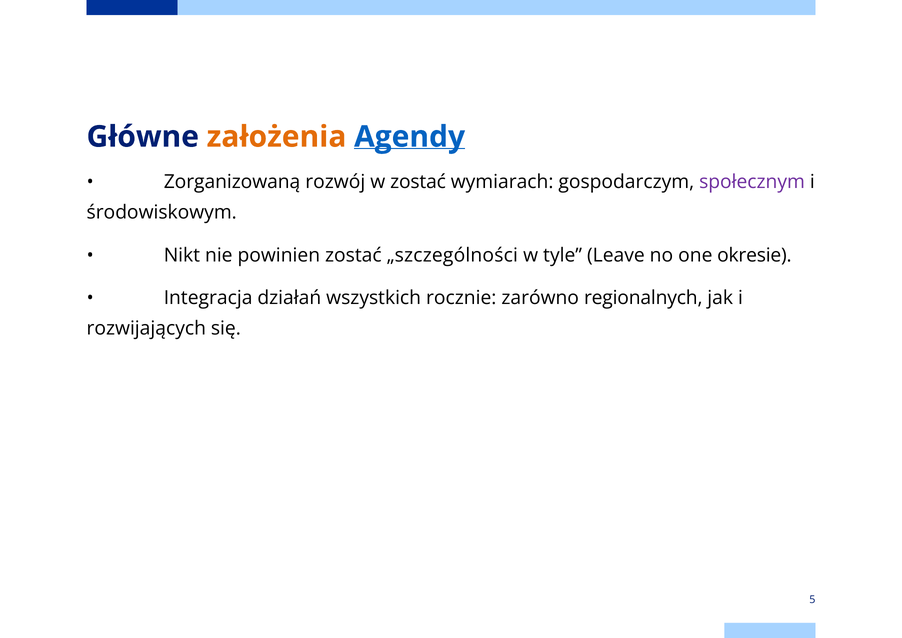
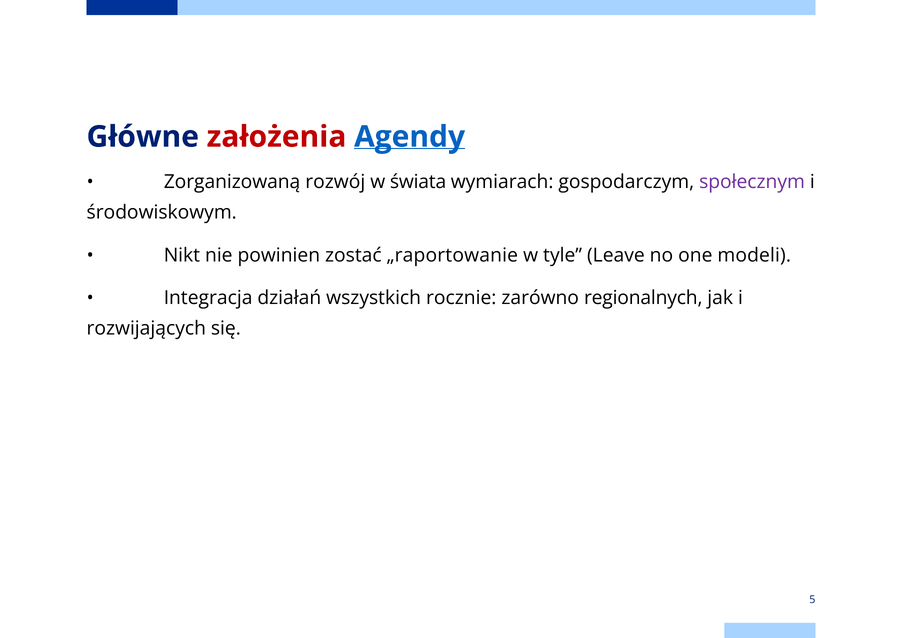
założenia colour: orange -> red
w zostać: zostać -> świata
„szczególności: „szczególności -> „raportowanie
okresie: okresie -> modeli
